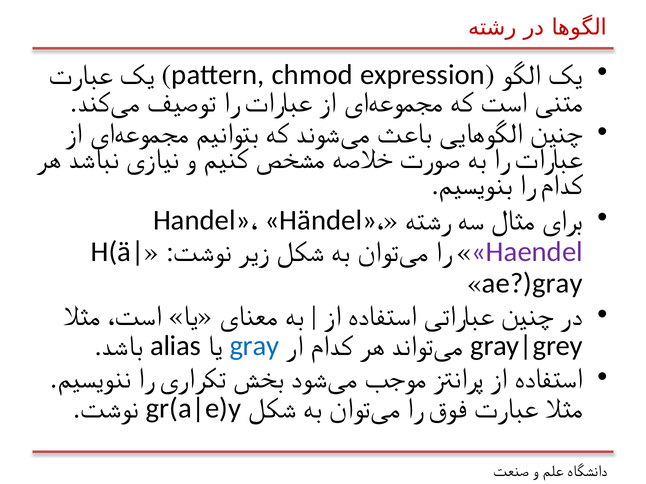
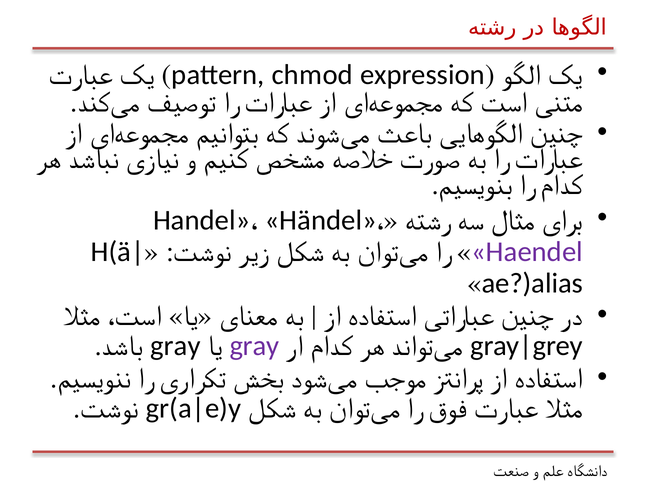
ae?)gray: ae?)gray -> ae?)alias
alias at (176, 346): alias -> gray
gray at (254, 346) colour: blue -> purple
